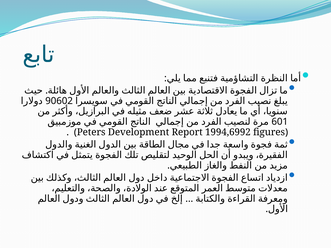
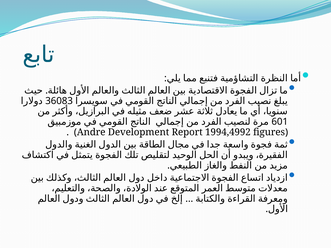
90602: 90602 -> 36083
Peters: Peters -> Andre
1994,6992: 1994,6992 -> 1994,4992
